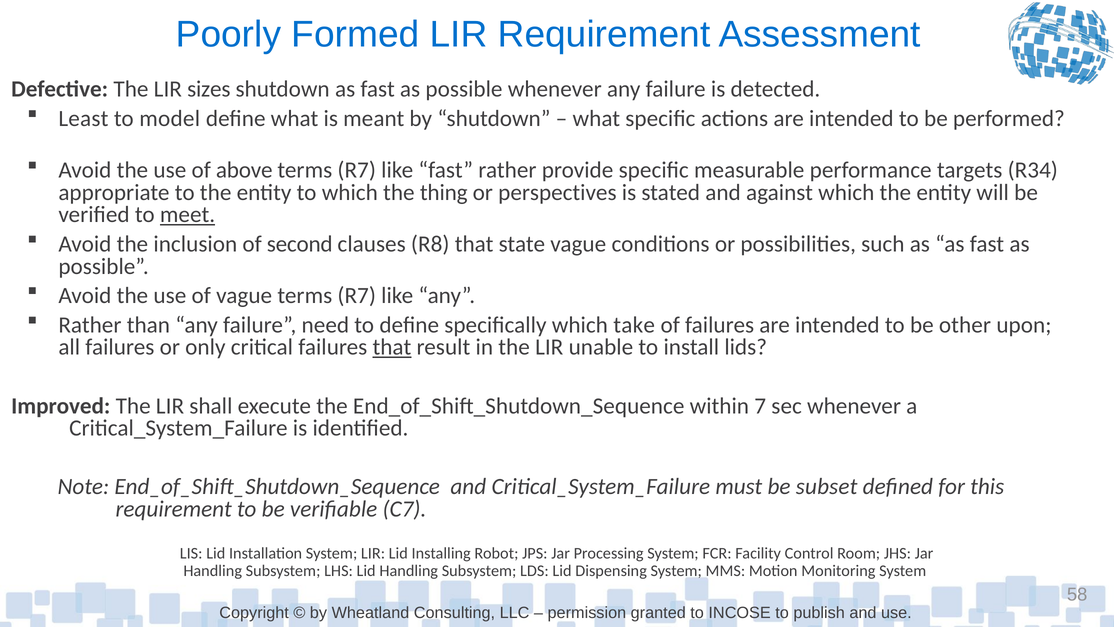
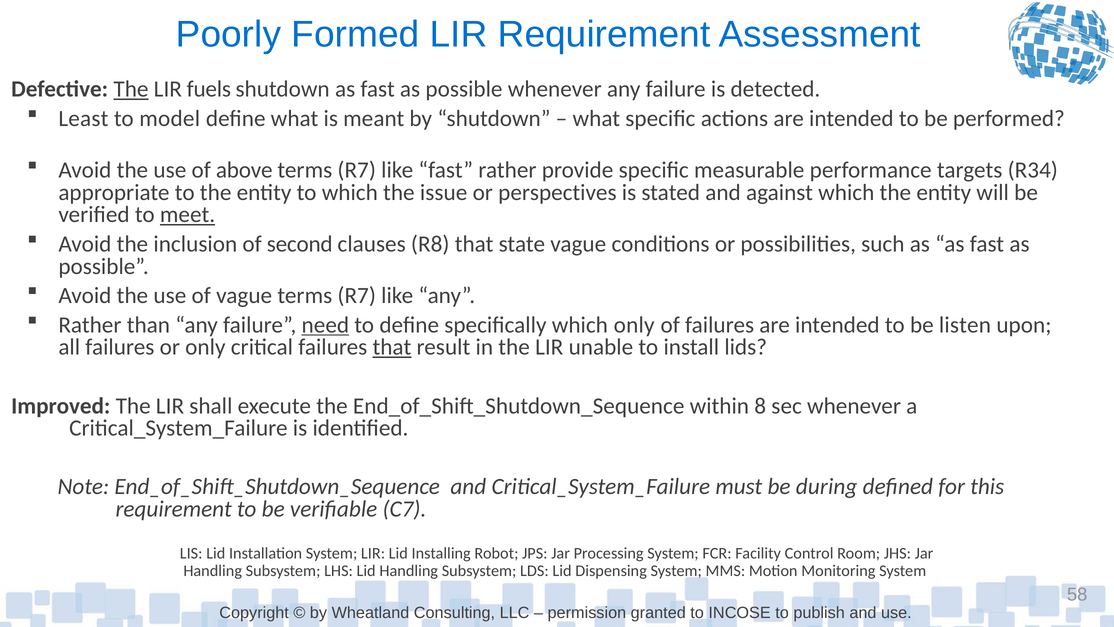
The at (131, 89) underline: none -> present
sizes: sizes -> fuels
thing: thing -> issue
need underline: none -> present
which take: take -> only
other: other -> listen
7: 7 -> 8
subset: subset -> during
